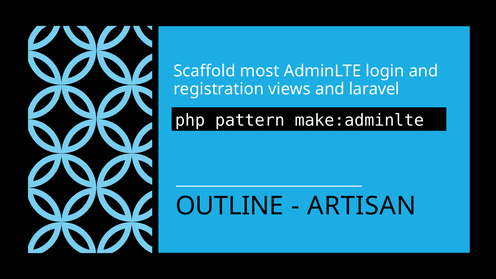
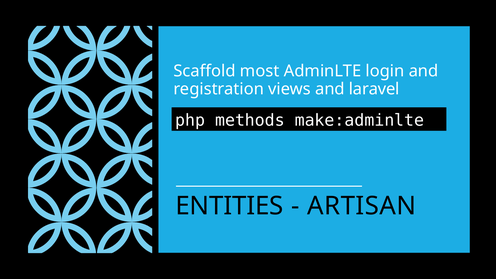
pattern: pattern -> methods
OUTLINE: OUTLINE -> ENTITIES
